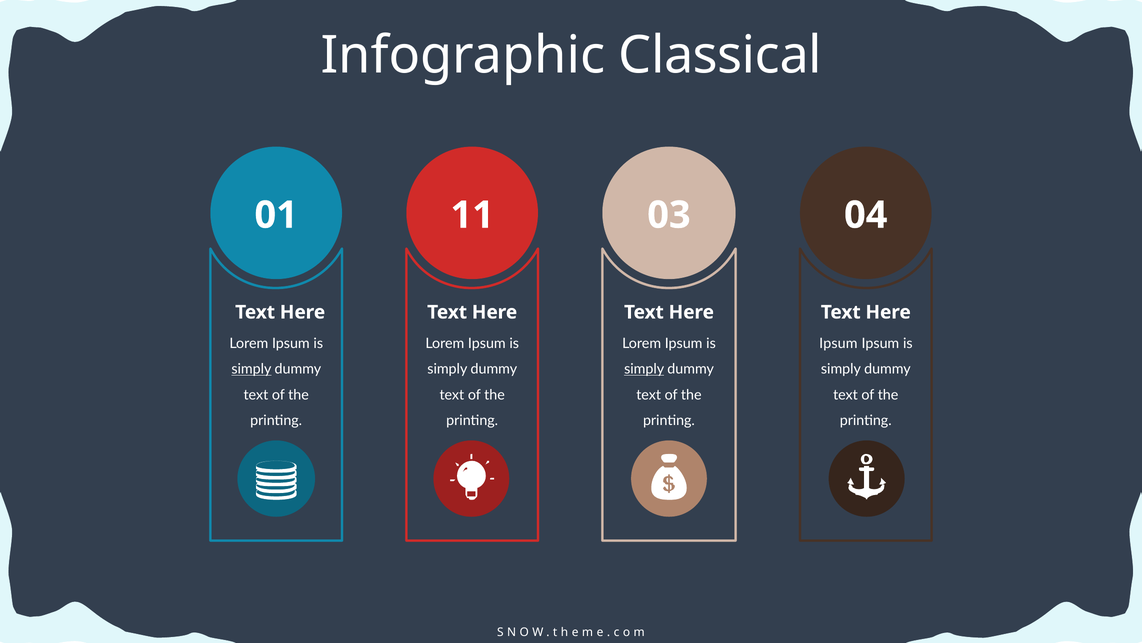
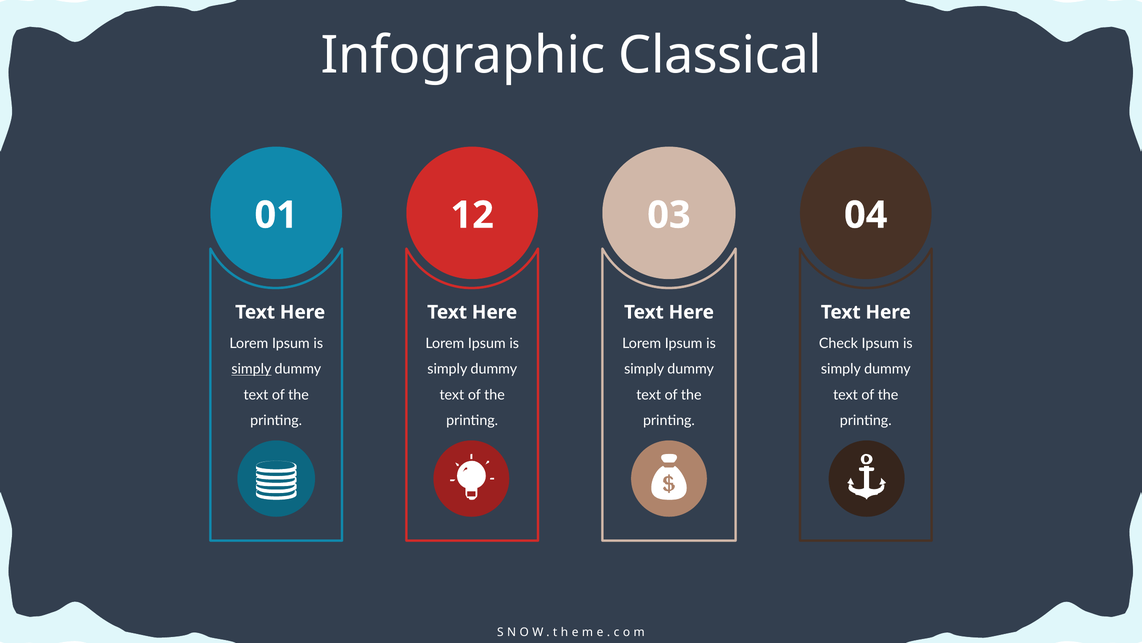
11: 11 -> 12
Ipsum at (838, 343): Ipsum -> Check
simply at (644, 369) underline: present -> none
